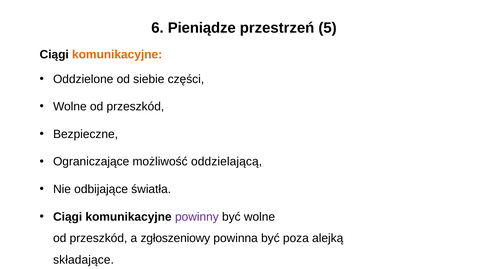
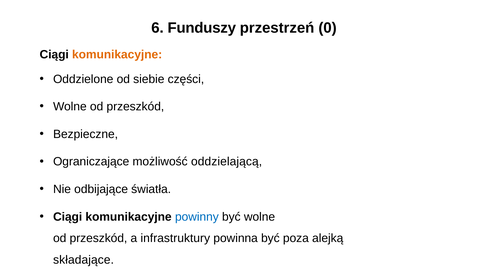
Pieniądze: Pieniądze -> Funduszy
5: 5 -> 0
powinny colour: purple -> blue
zgłoszeniowy: zgłoszeniowy -> infrastruktury
